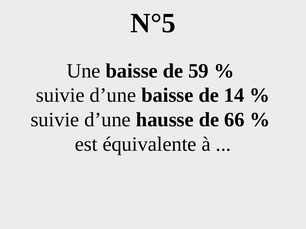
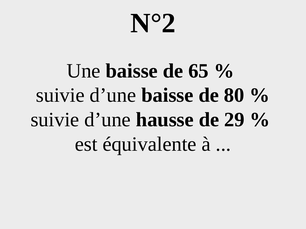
N°5: N°5 -> N°2
59: 59 -> 65
14: 14 -> 80
66: 66 -> 29
